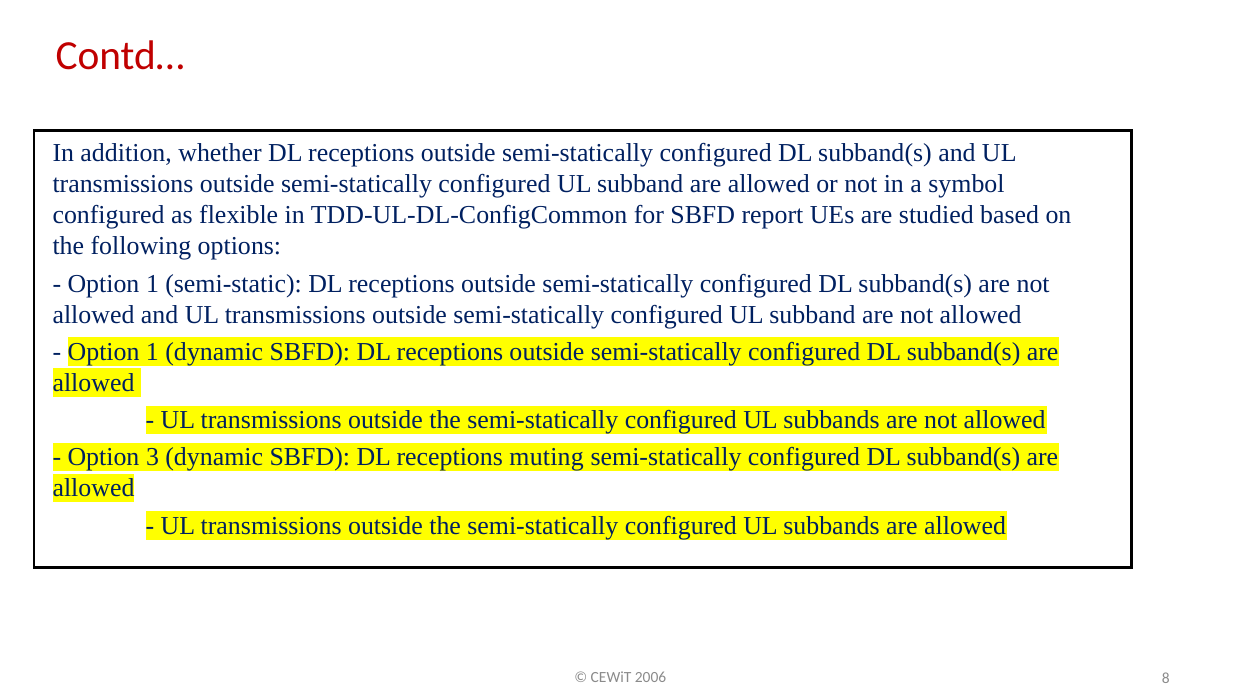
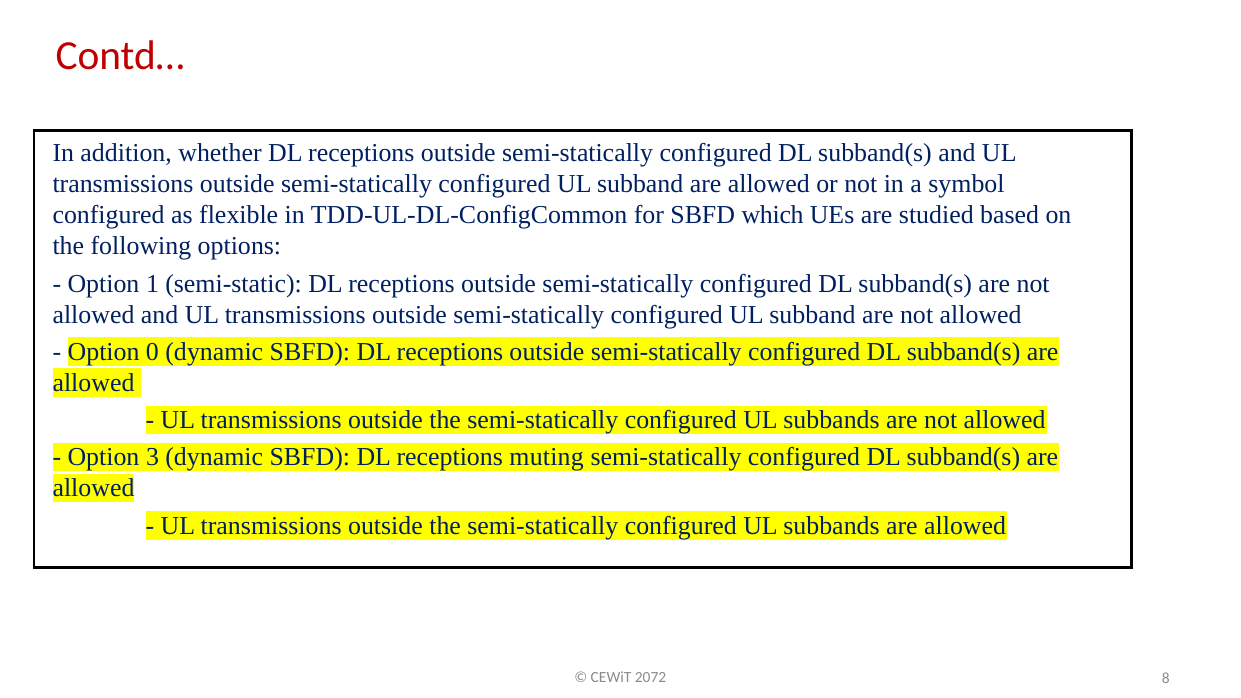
report: report -> which
1 at (152, 352): 1 -> 0
2006: 2006 -> 2072
